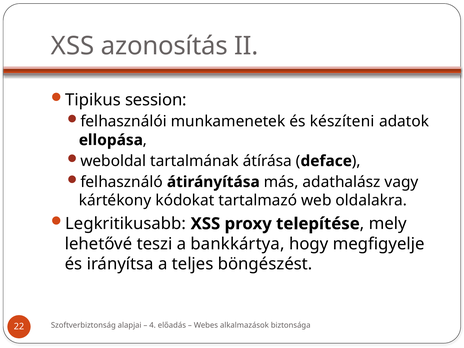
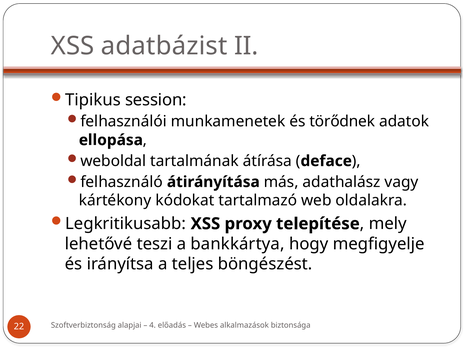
azonosítás: azonosítás -> adatbázist
készíteni: készíteni -> törődnek
